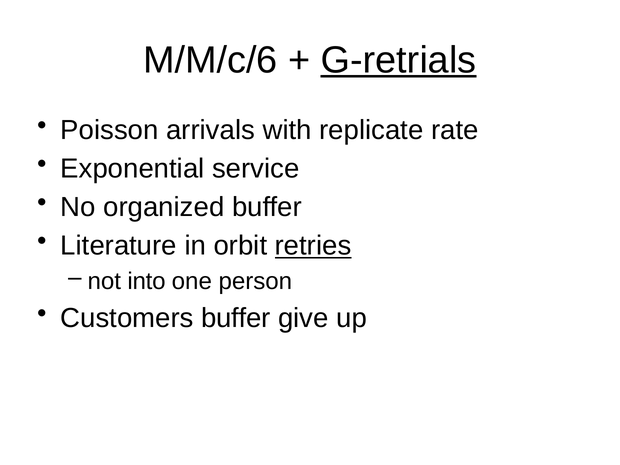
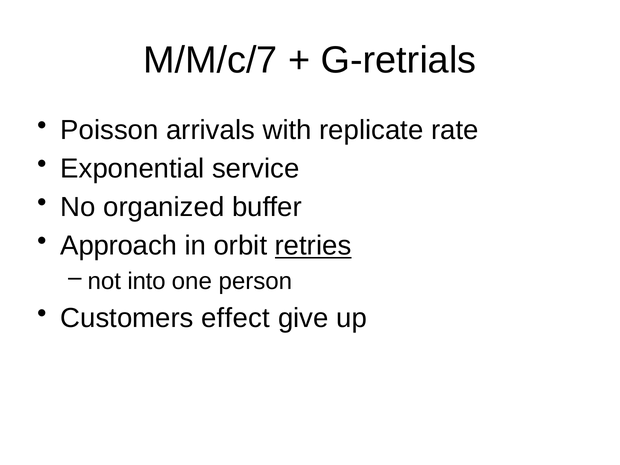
M/M/c/6: M/M/c/6 -> M/M/c/7
G-retrials underline: present -> none
Literature: Literature -> Approach
Customers buffer: buffer -> effect
